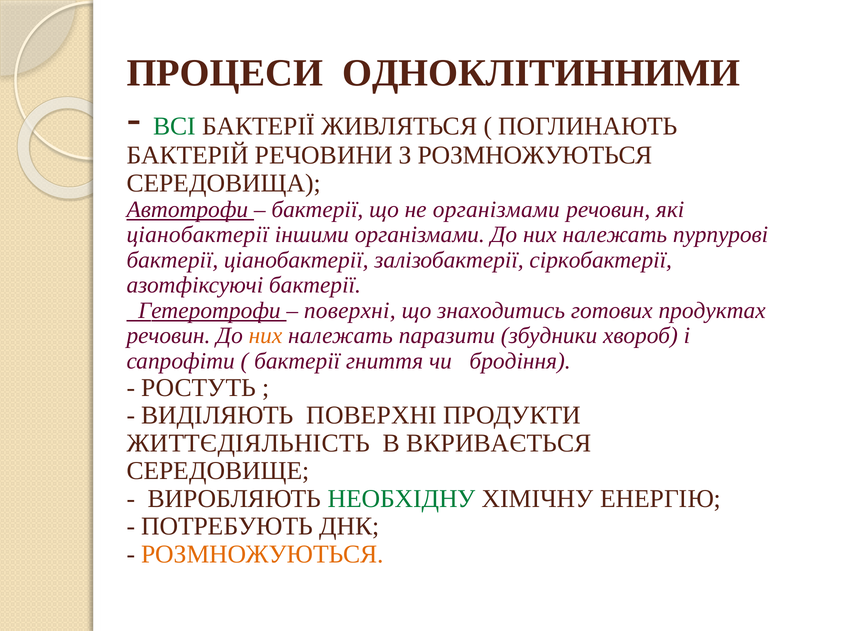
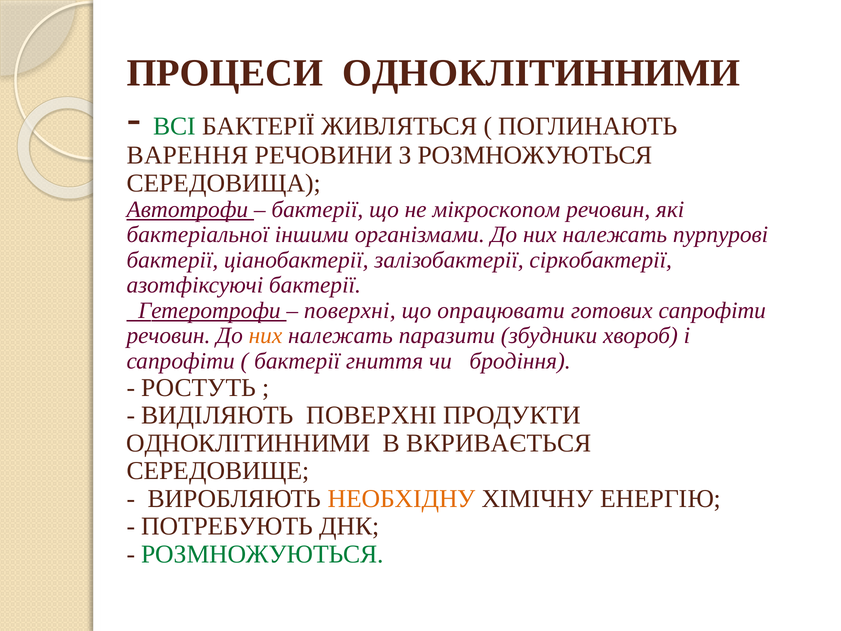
БАКТЕРІЙ: БАКТЕРІЙ -> ВАРЕННЯ
не організмами: організмами -> мікроскопом
ціанобактерії at (198, 235): ціанобактерії -> бактеріальної
знаходитись: знаходитись -> опрацювати
готових продуктах: продуктах -> сапрофіти
ЖИТТЄДІЯЛЬНІСТЬ at (248, 443): ЖИТТЄДІЯЛЬНІСТЬ -> ОДНОКЛІТИННИМИ
НЕОБХІДНУ colour: green -> orange
РОЗМНОЖУЮТЬСЯ at (262, 554) colour: orange -> green
